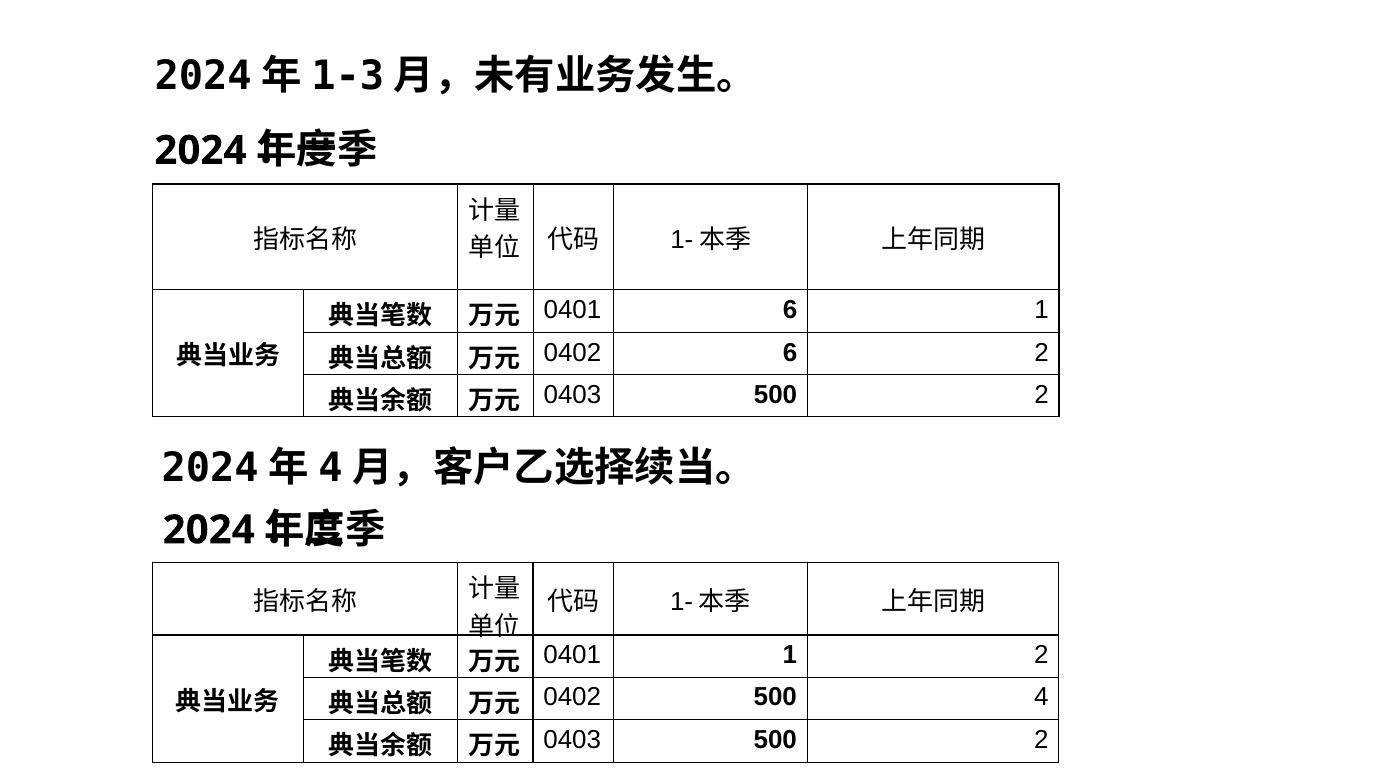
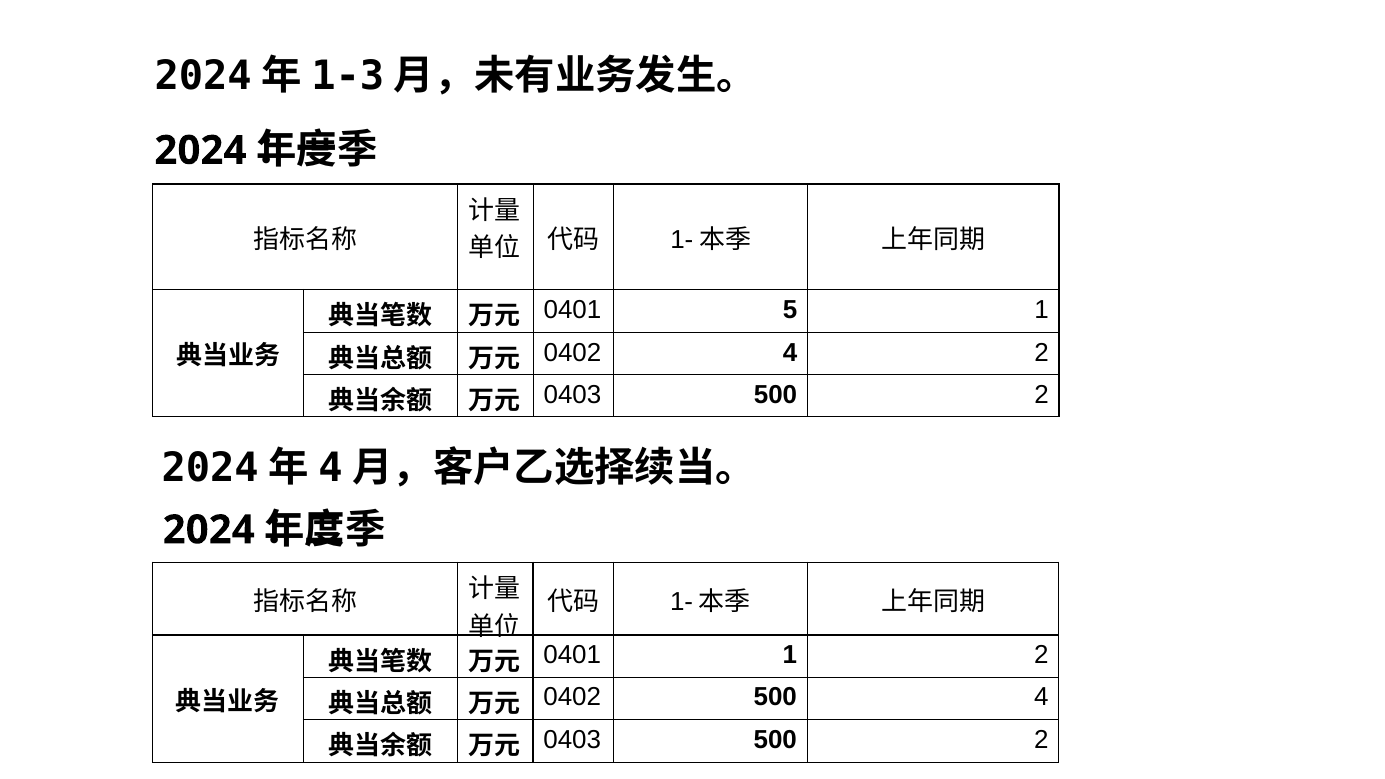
0401 6: 6 -> 5
0402 6: 6 -> 4
